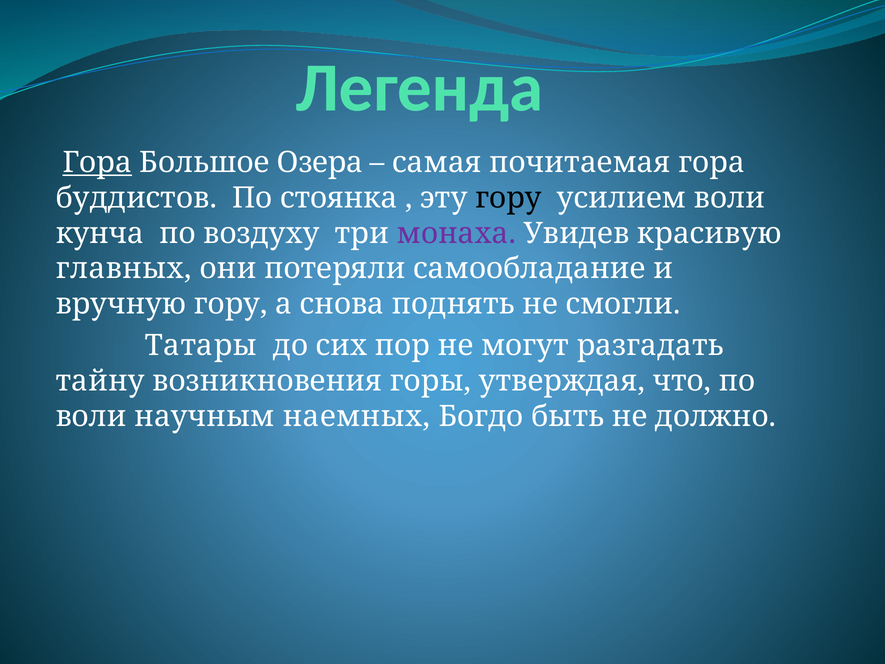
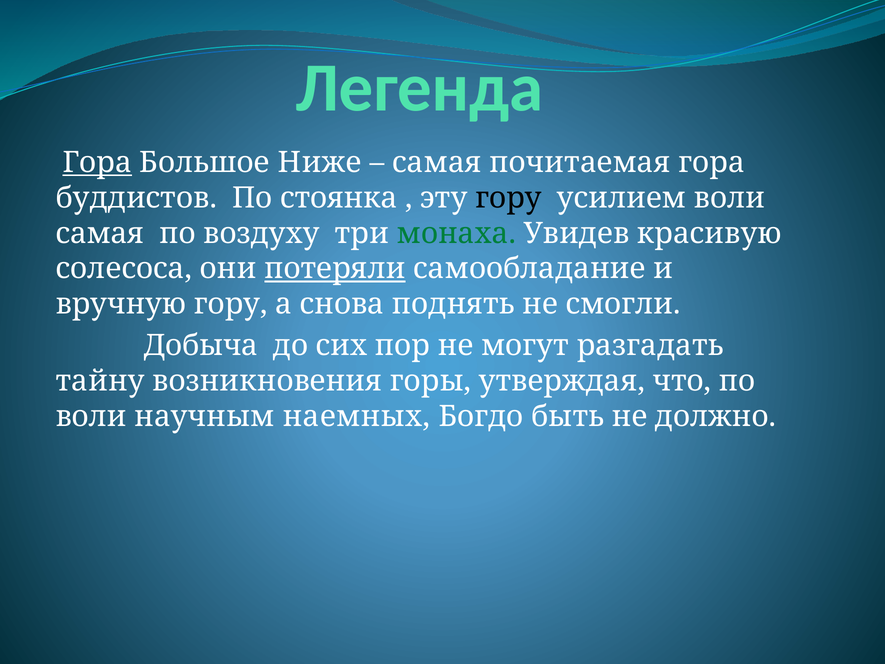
Озера: Озера -> Ниже
кунча at (100, 233): кунча -> самая
монаха colour: purple -> green
главных: главных -> солесоса
потеряли underline: none -> present
Татары: Татары -> Добыча
